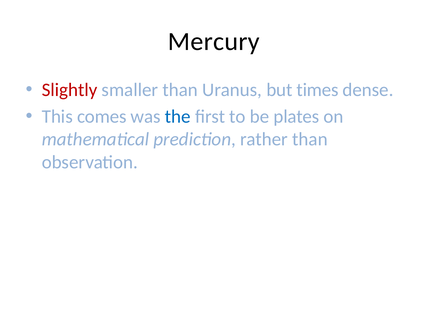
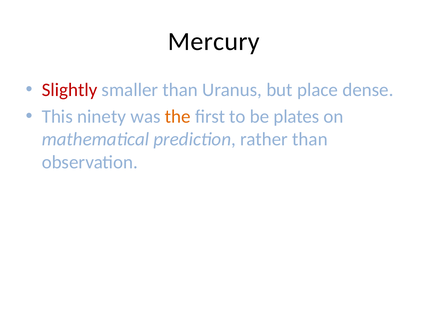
times: times -> place
comes: comes -> ninety
the colour: blue -> orange
